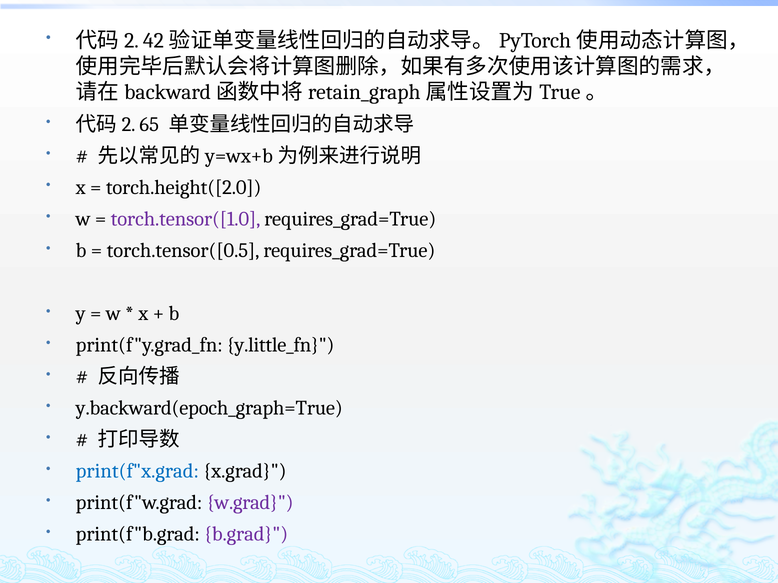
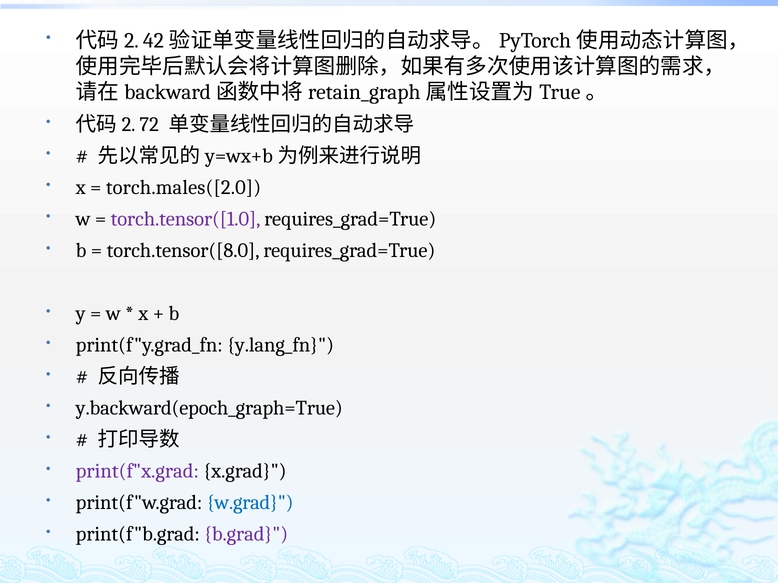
65: 65 -> 72
torch.height([2.0: torch.height([2.0 -> torch.males([2.0
torch.tensor([0.5: torch.tensor([0.5 -> torch.tensor([8.0
y.little_fn: y.little_fn -> y.lang_fn
print(f"x.grad colour: blue -> purple
w.grad colour: purple -> blue
